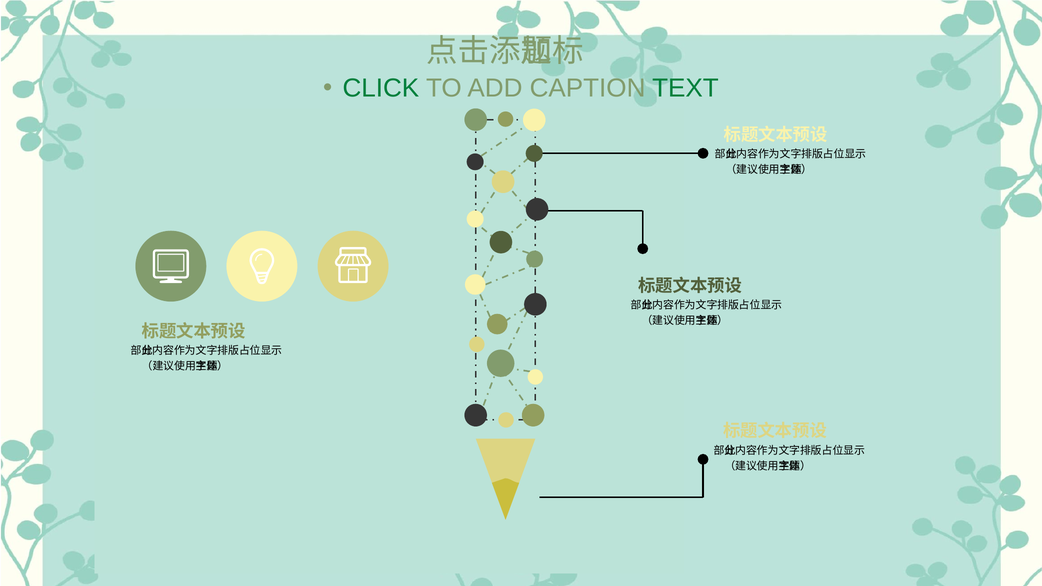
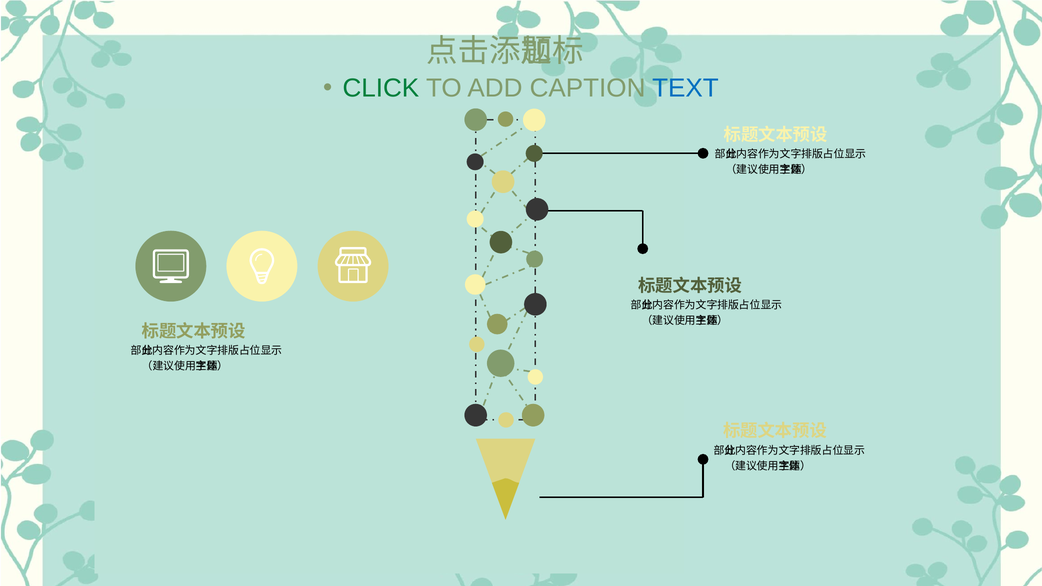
TEXT colour: green -> blue
